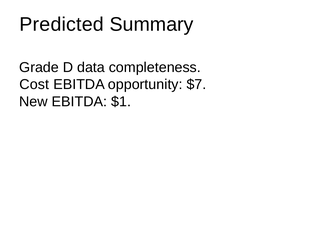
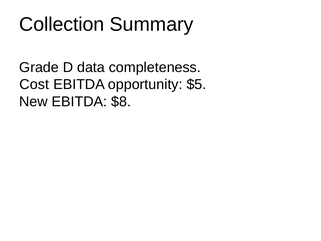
Predicted: Predicted -> Collection
$7: $7 -> $5
$1: $1 -> $8
